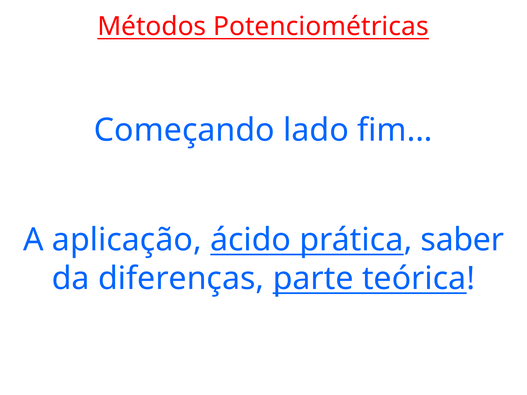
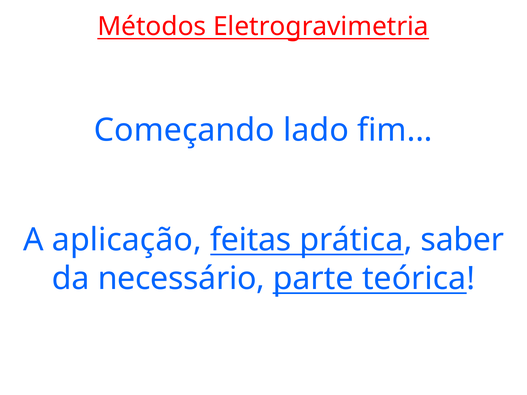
Potenciométricas: Potenciométricas -> Eletrogravimetria
ácido: ácido -> feitas
diferenças: diferenças -> necessário
